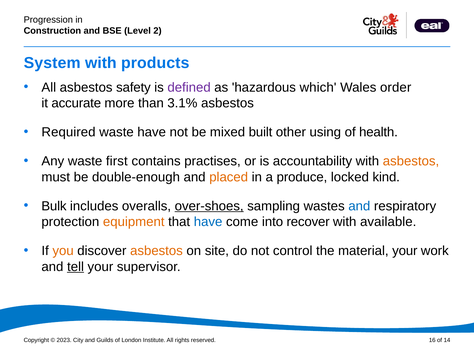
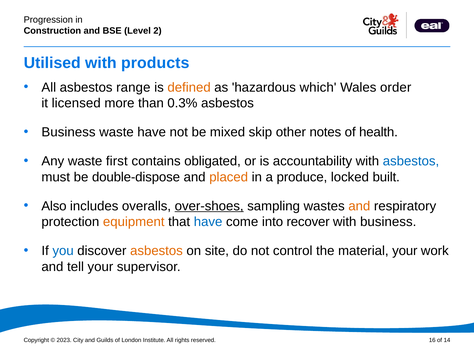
System: System -> Utilised
safety: safety -> range
defined colour: purple -> orange
accurate: accurate -> licensed
3.1%: 3.1% -> 0.3%
Required at (69, 132): Required -> Business
built: built -> skip
using: using -> notes
practises: practises -> obligated
asbestos at (411, 161) colour: orange -> blue
double-enough: double-enough -> double-dispose
kind: kind -> built
Bulk: Bulk -> Also
and at (359, 206) colour: blue -> orange
with available: available -> business
you colour: orange -> blue
tell underline: present -> none
